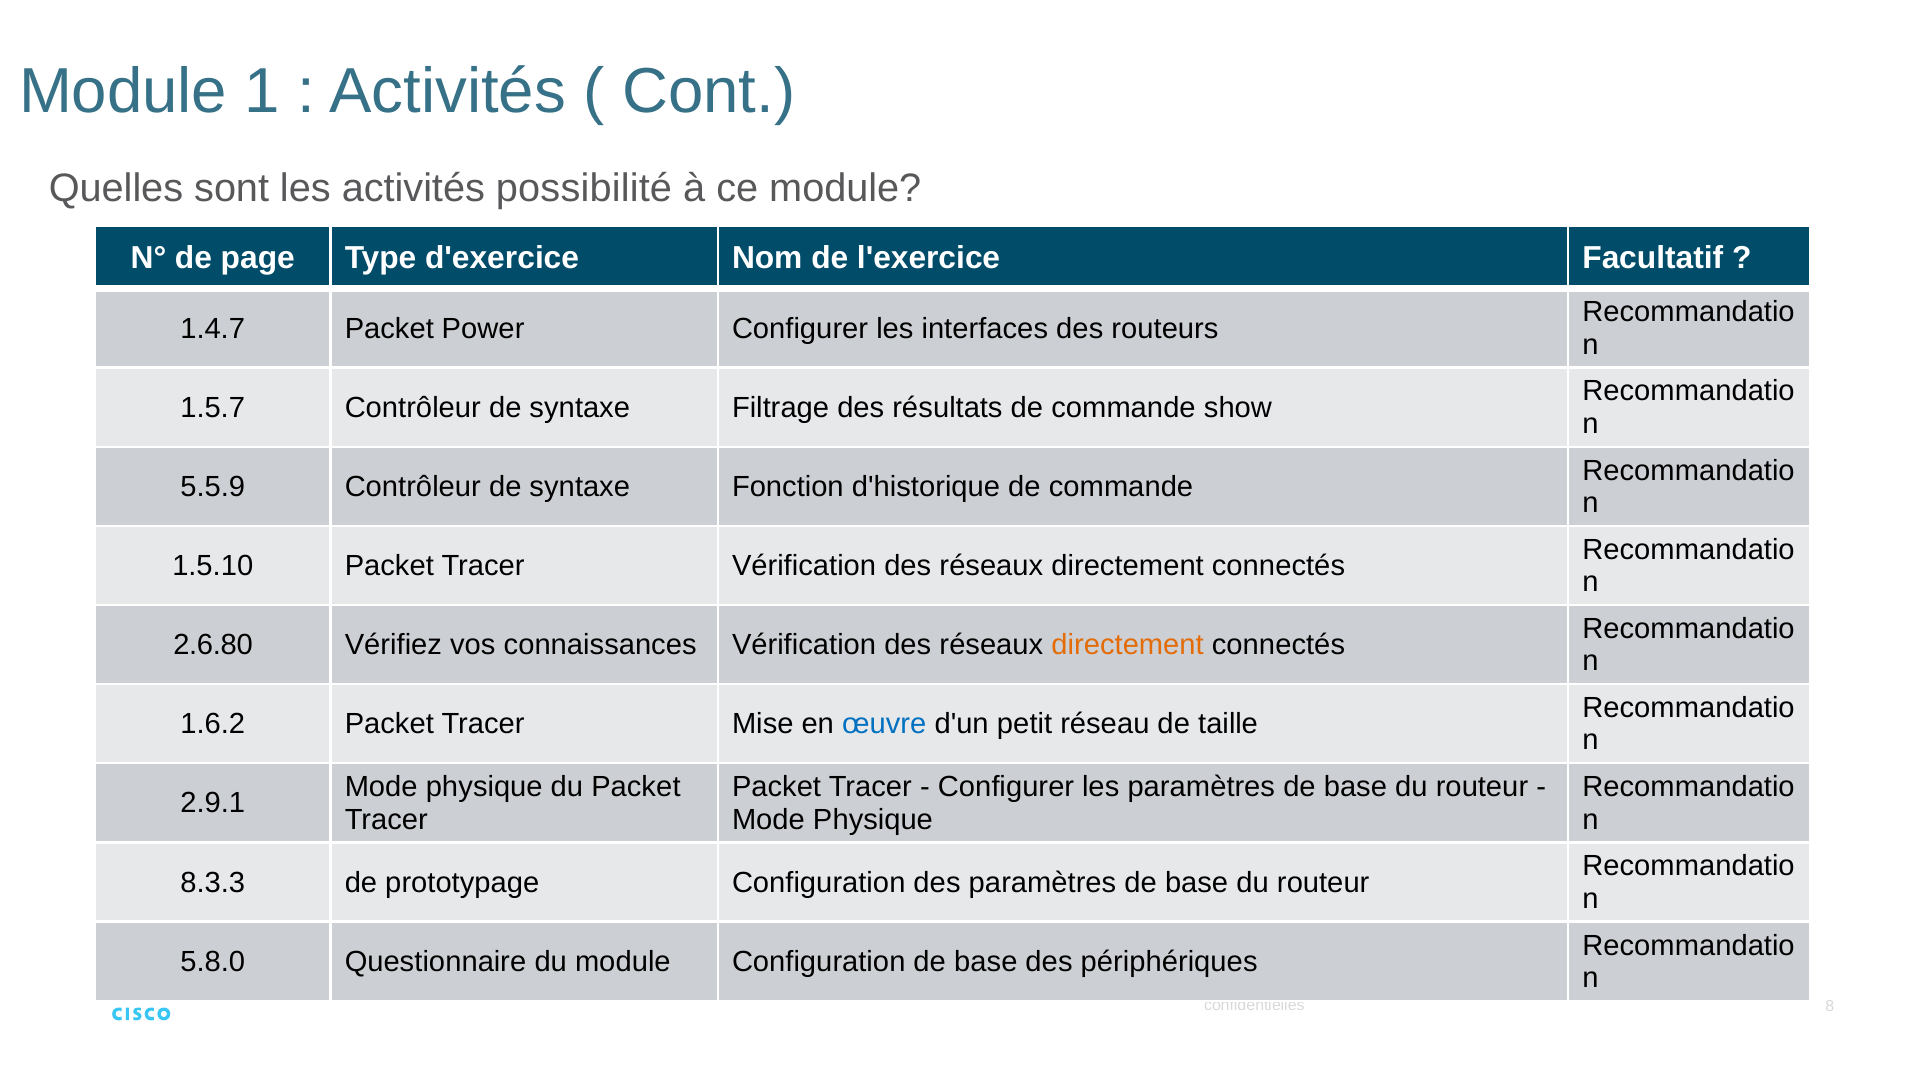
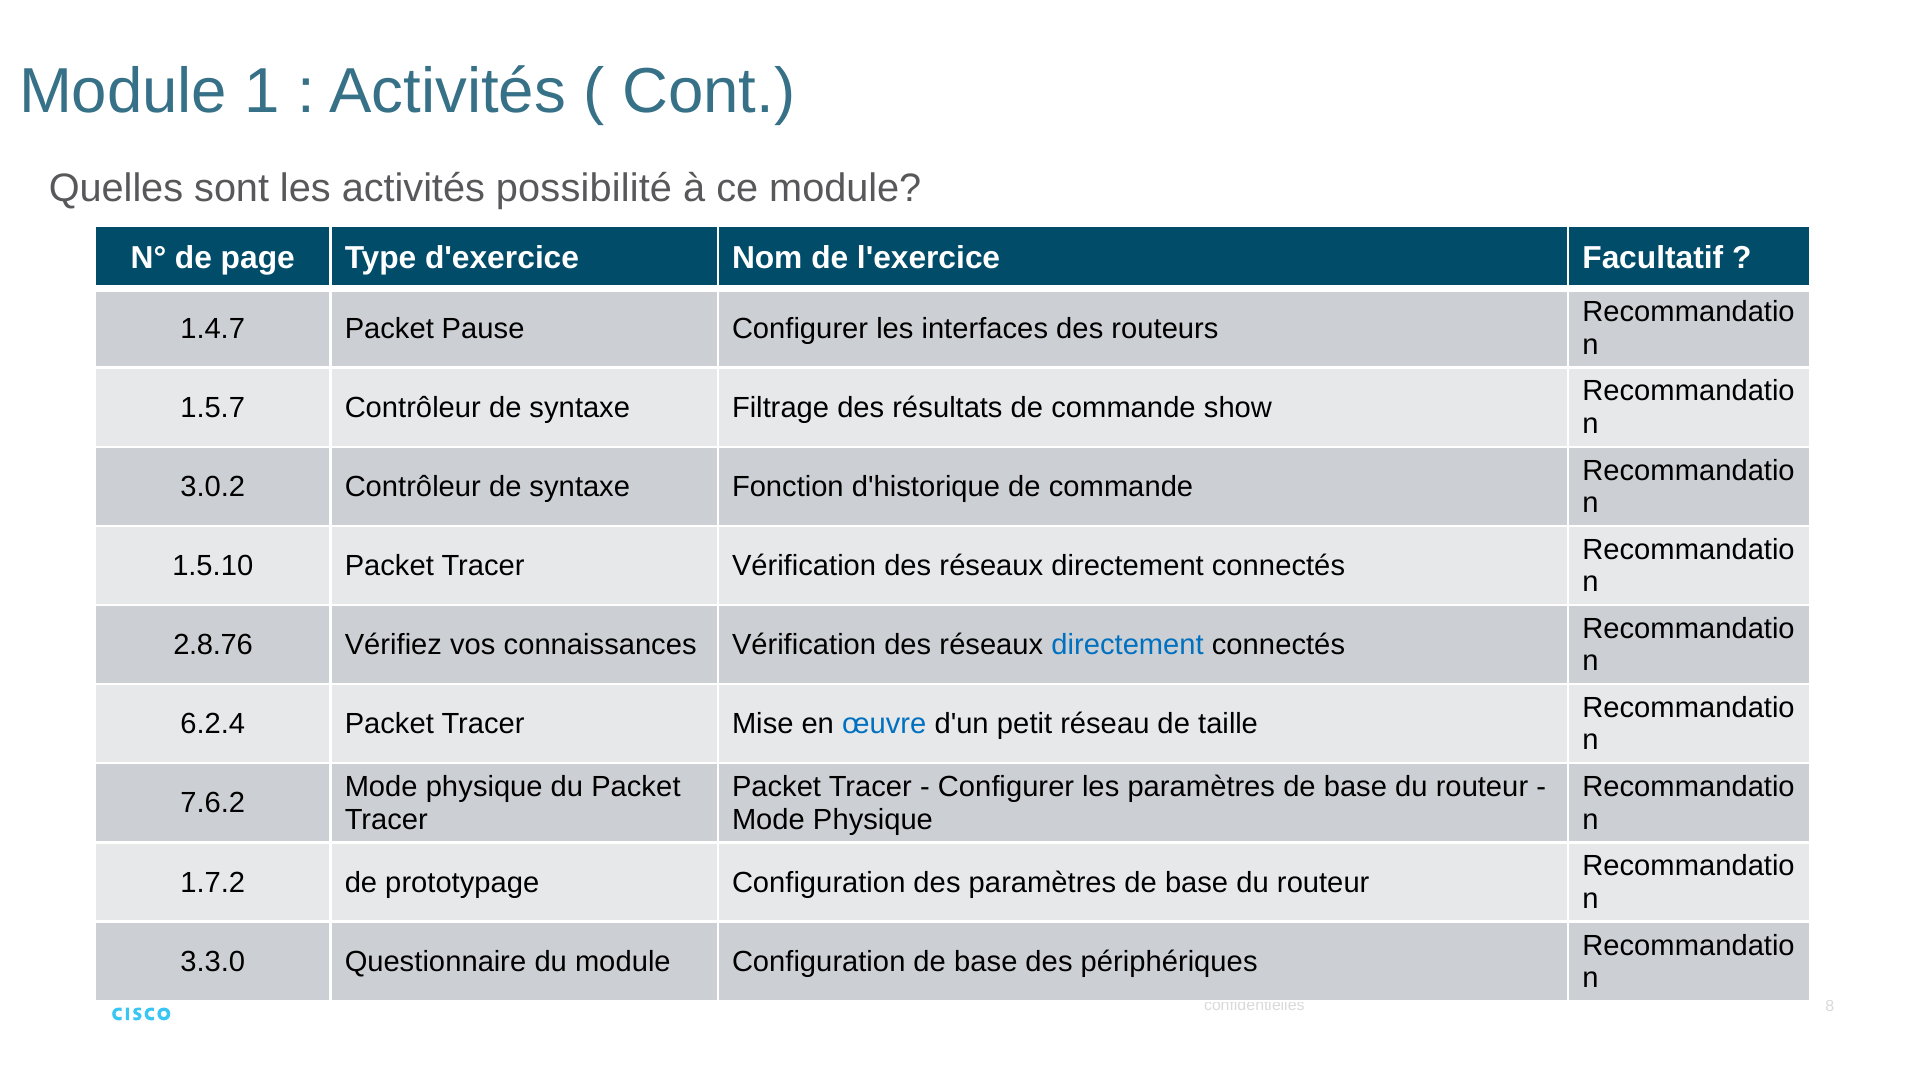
Power: Power -> Pause
5.5.9: 5.5.9 -> 3.0.2
2.6.80: 2.6.80 -> 2.8.76
directement at (1128, 645) colour: orange -> blue
1.6.2: 1.6.2 -> 6.2.4
2.9.1: 2.9.1 -> 7.6.2
8.3.3: 8.3.3 -> 1.7.2
5.8.0: 5.8.0 -> 3.3.0
